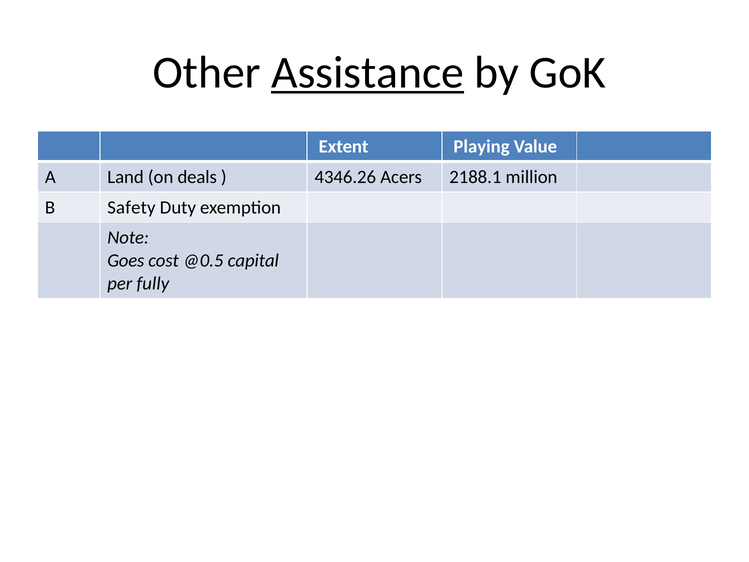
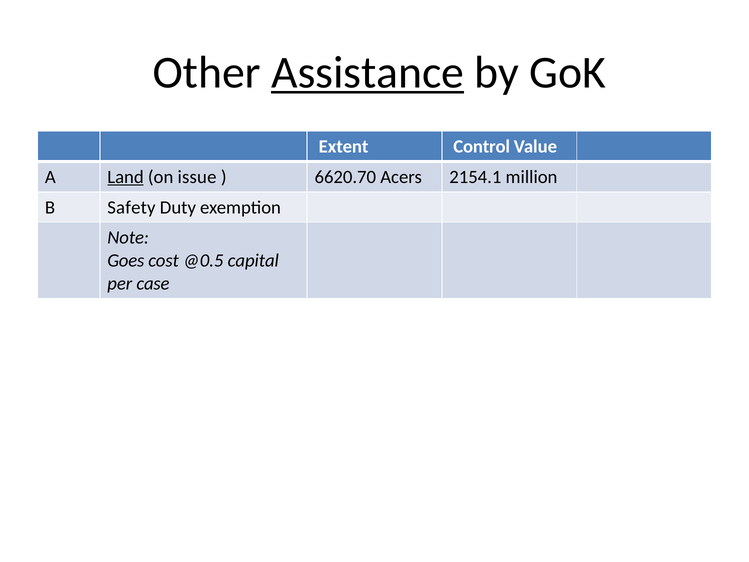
Playing: Playing -> Control
Land underline: none -> present
deals: deals -> issue
4346.26: 4346.26 -> 6620.70
2188.1: 2188.1 -> 2154.1
fully: fully -> case
